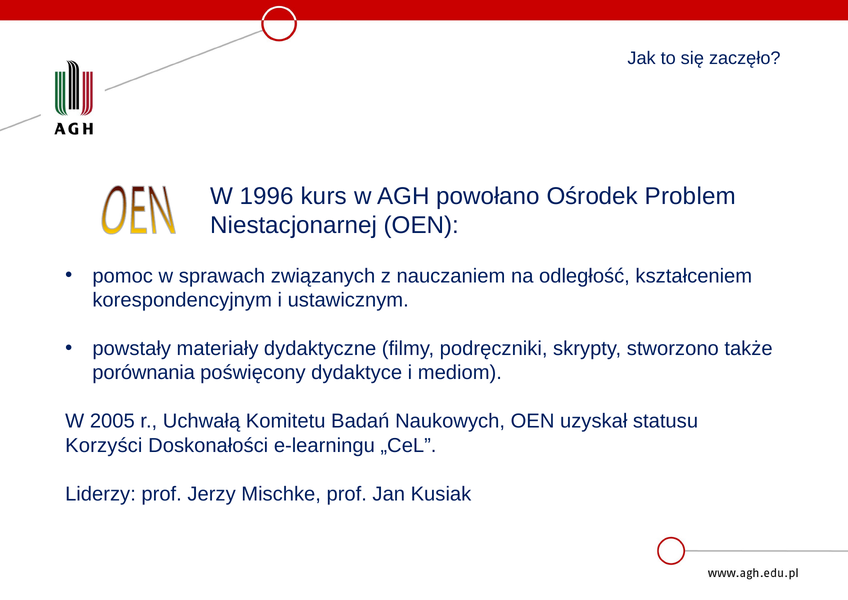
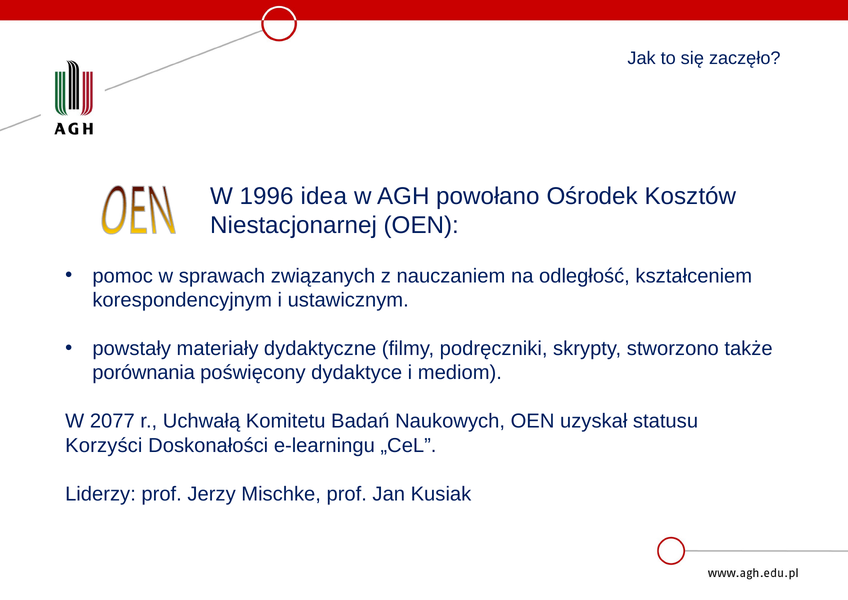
kurs: kurs -> idea
Problem: Problem -> Kosztów
2005: 2005 -> 2077
